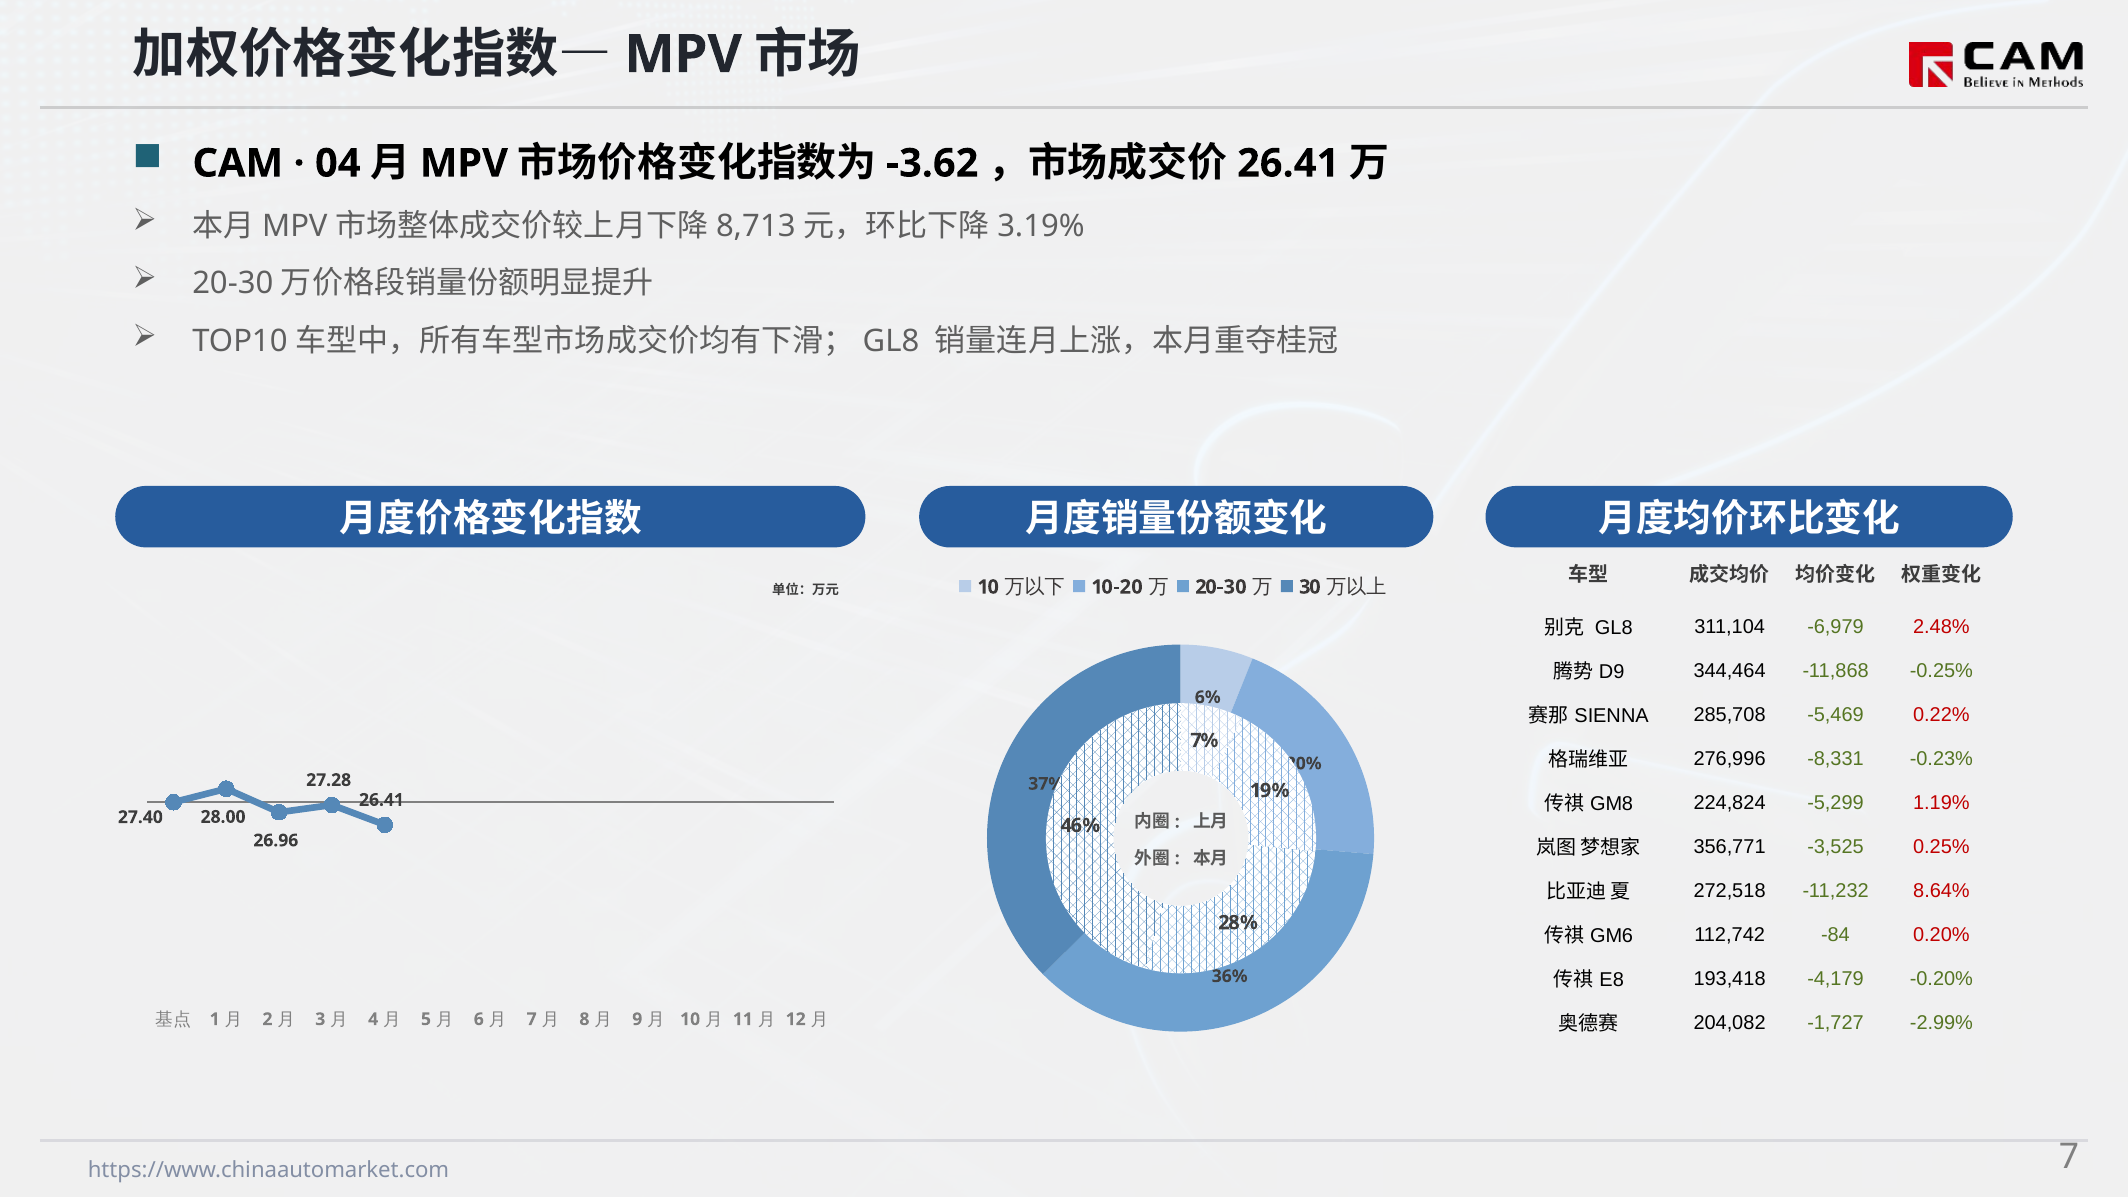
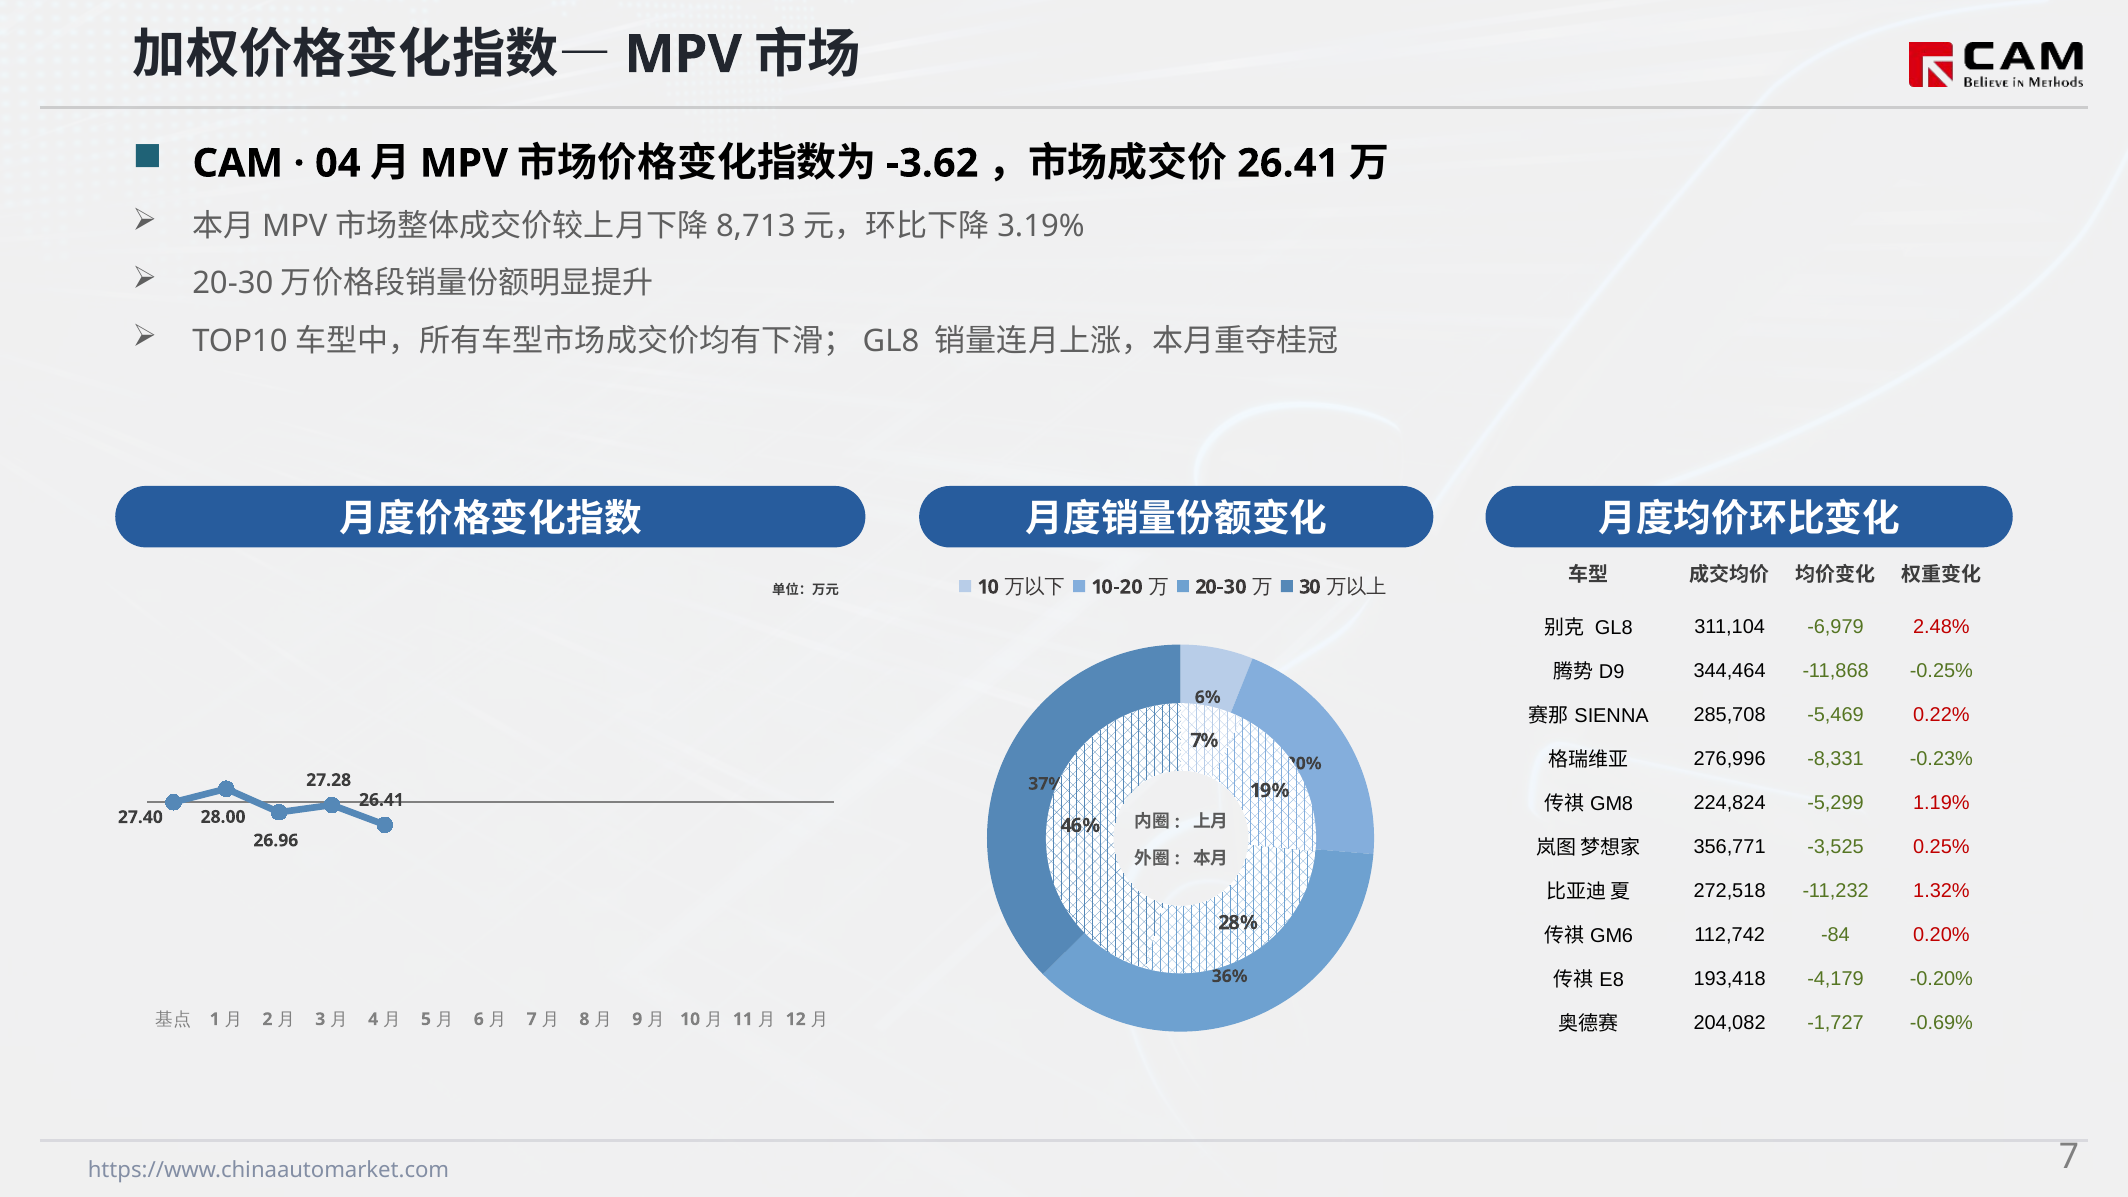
8.64%: 8.64% -> 1.32%
-2.99%: -2.99% -> -0.69%
